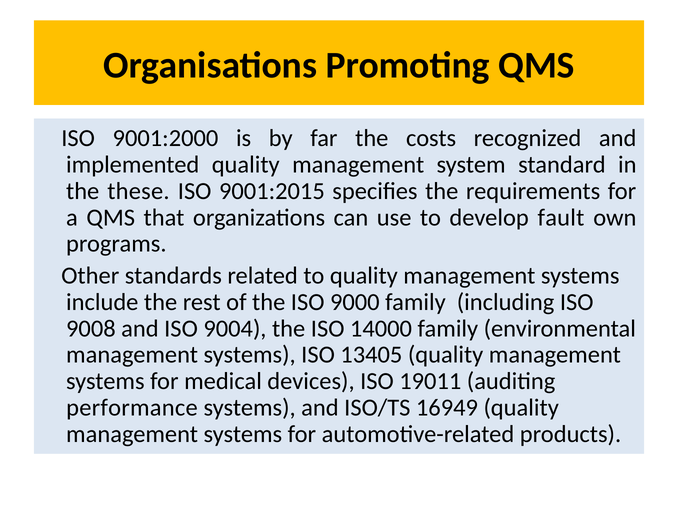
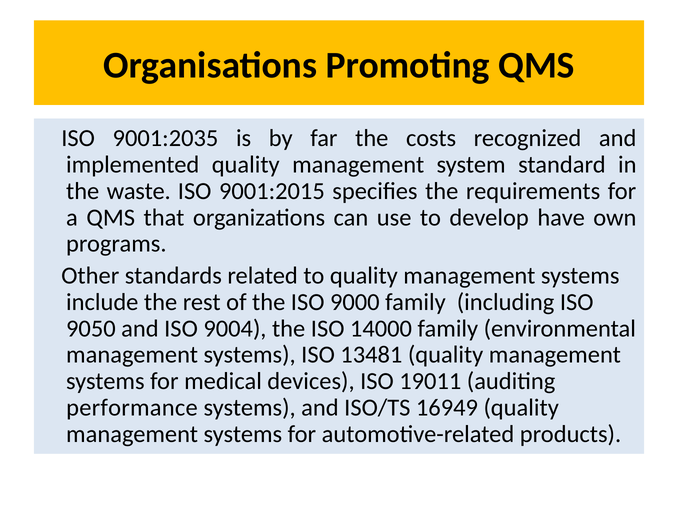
9001:2000: 9001:2000 -> 9001:2035
these: these -> waste
fault: fault -> have
9008: 9008 -> 9050
13405: 13405 -> 13481
